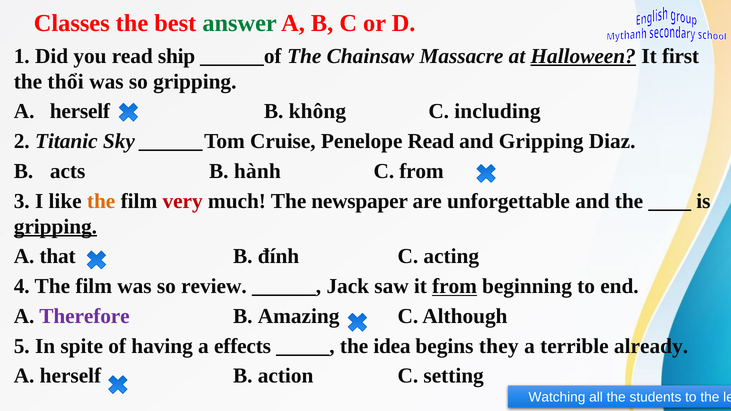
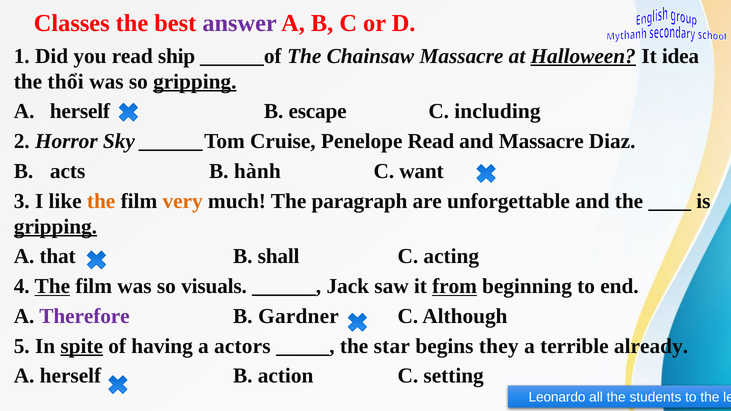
answer colour: green -> purple
first: first -> idea
gripping at (195, 82) underline: none -> present
không: không -> escape
Titanic: Titanic -> Horror
and Gripping: Gripping -> Massacre
C from: from -> want
very colour: red -> orange
newspaper: newspaper -> paragraph
đính: đính -> shall
The at (52, 286) underline: none -> present
review: review -> visuals
Amazing: Amazing -> Gardner
spite underline: none -> present
effects: effects -> actors
idea: idea -> star
Watching: Watching -> Leonardo
